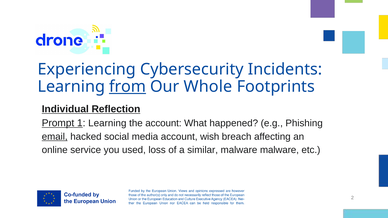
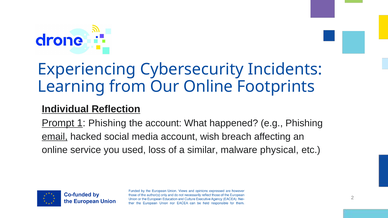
from underline: present -> none
Our Whole: Whole -> Online
1 Learning: Learning -> Phishing
malware malware: malware -> physical
